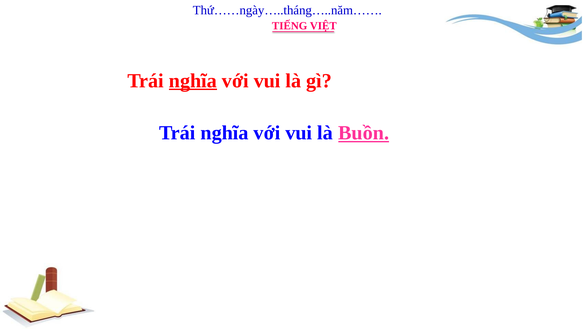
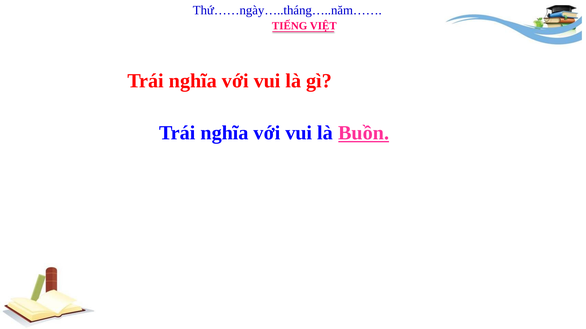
nghĩa at (193, 81) underline: present -> none
